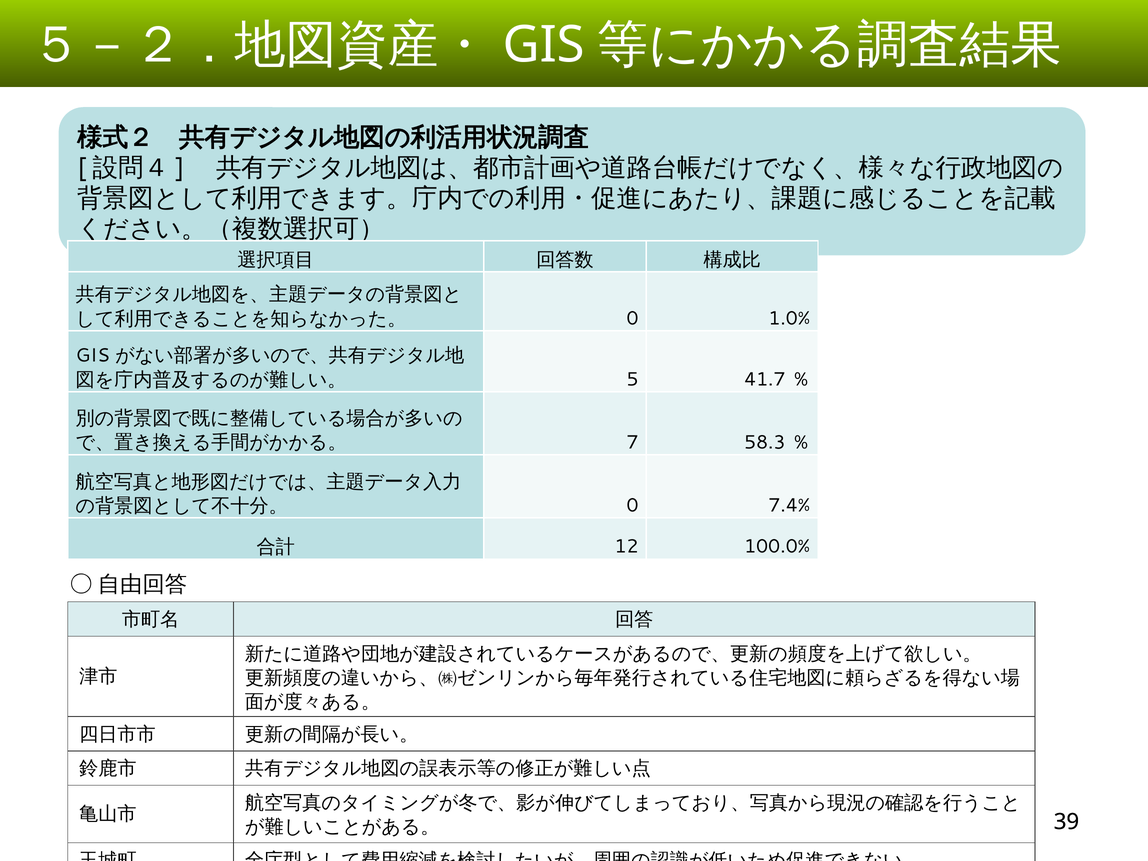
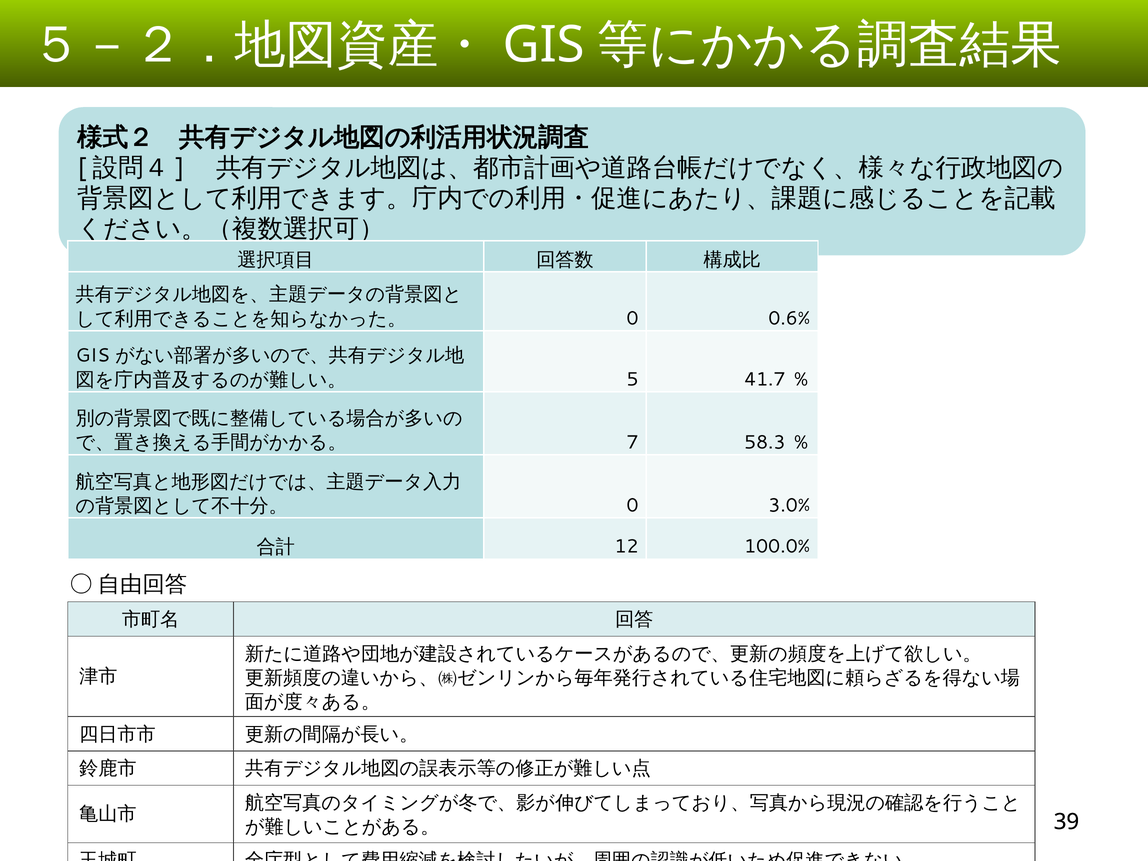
1.0%: 1.0% -> 0.6%
7.4%: 7.4% -> 3.0%
